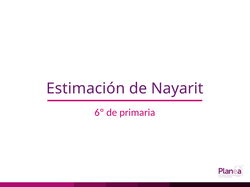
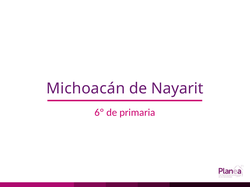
Estimación: Estimación -> Michoacán
